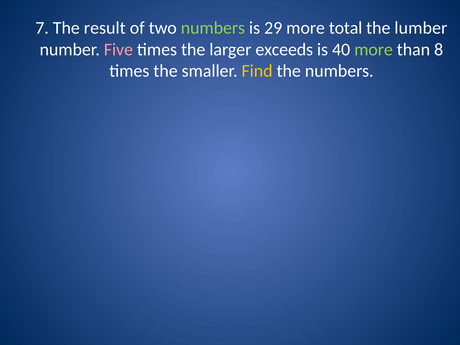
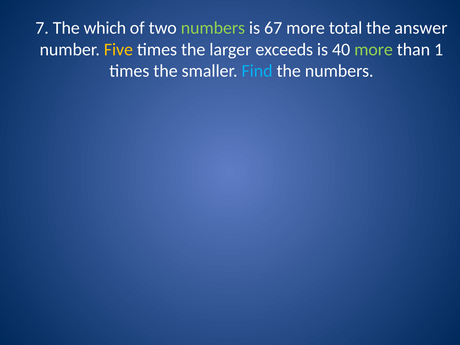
result: result -> which
29: 29 -> 67
lumber: lumber -> answer
Five colour: pink -> yellow
8: 8 -> 1
Find colour: yellow -> light blue
